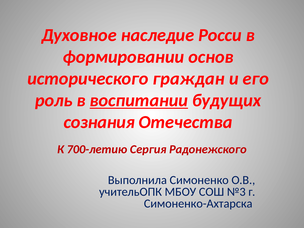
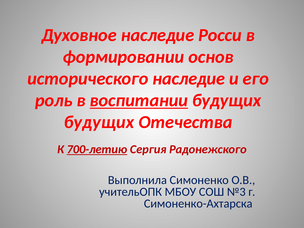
исторического граждан: граждан -> наследие
сознания at (99, 122): сознания -> будущих
700-летию underline: none -> present
